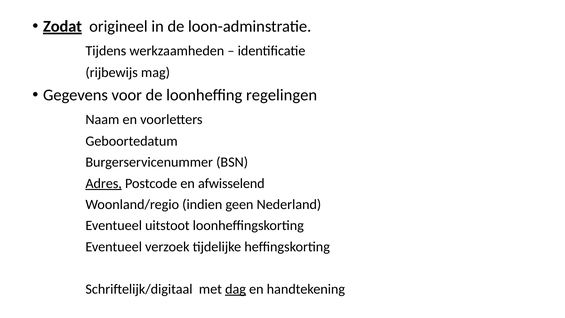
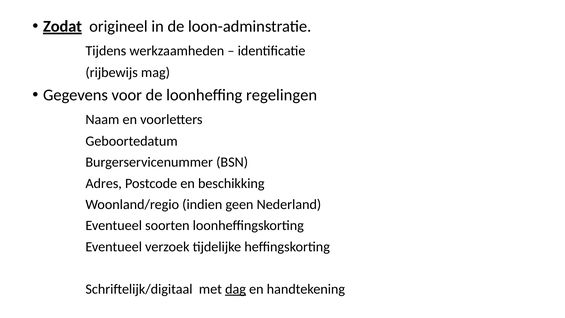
Adres underline: present -> none
afwisselend: afwisselend -> beschikking
uitstoot: uitstoot -> soorten
